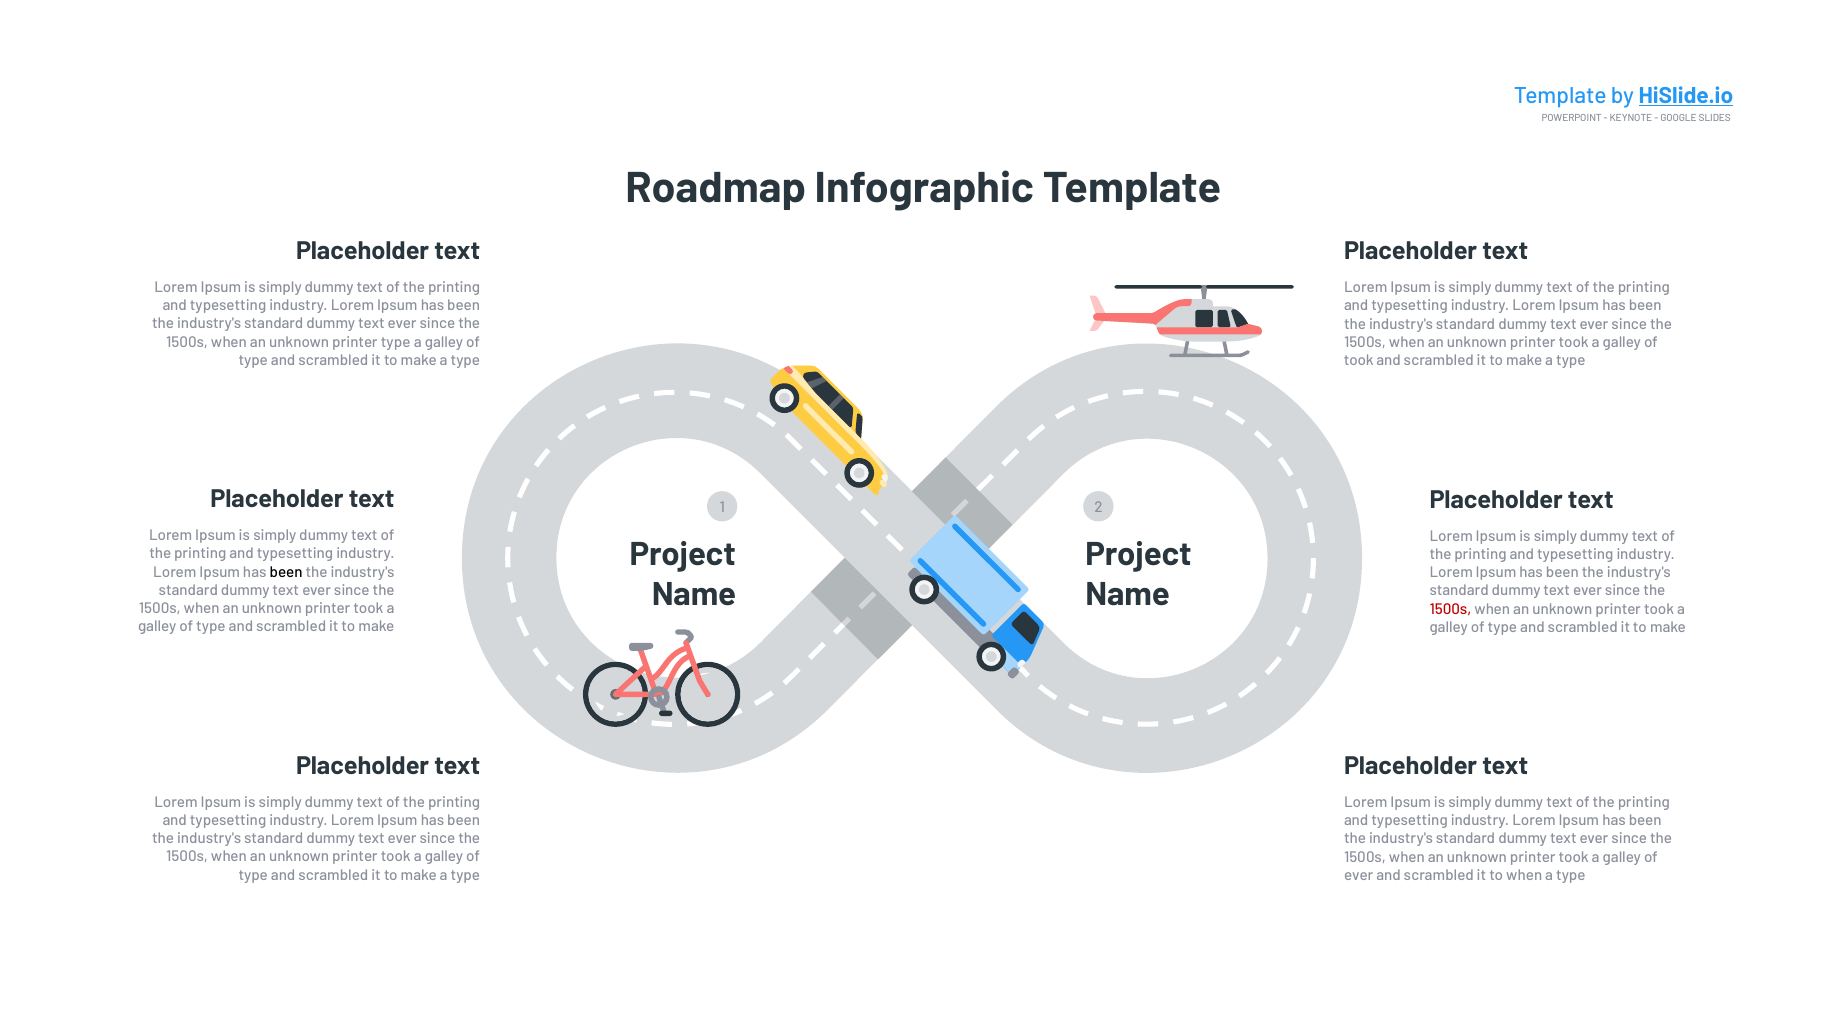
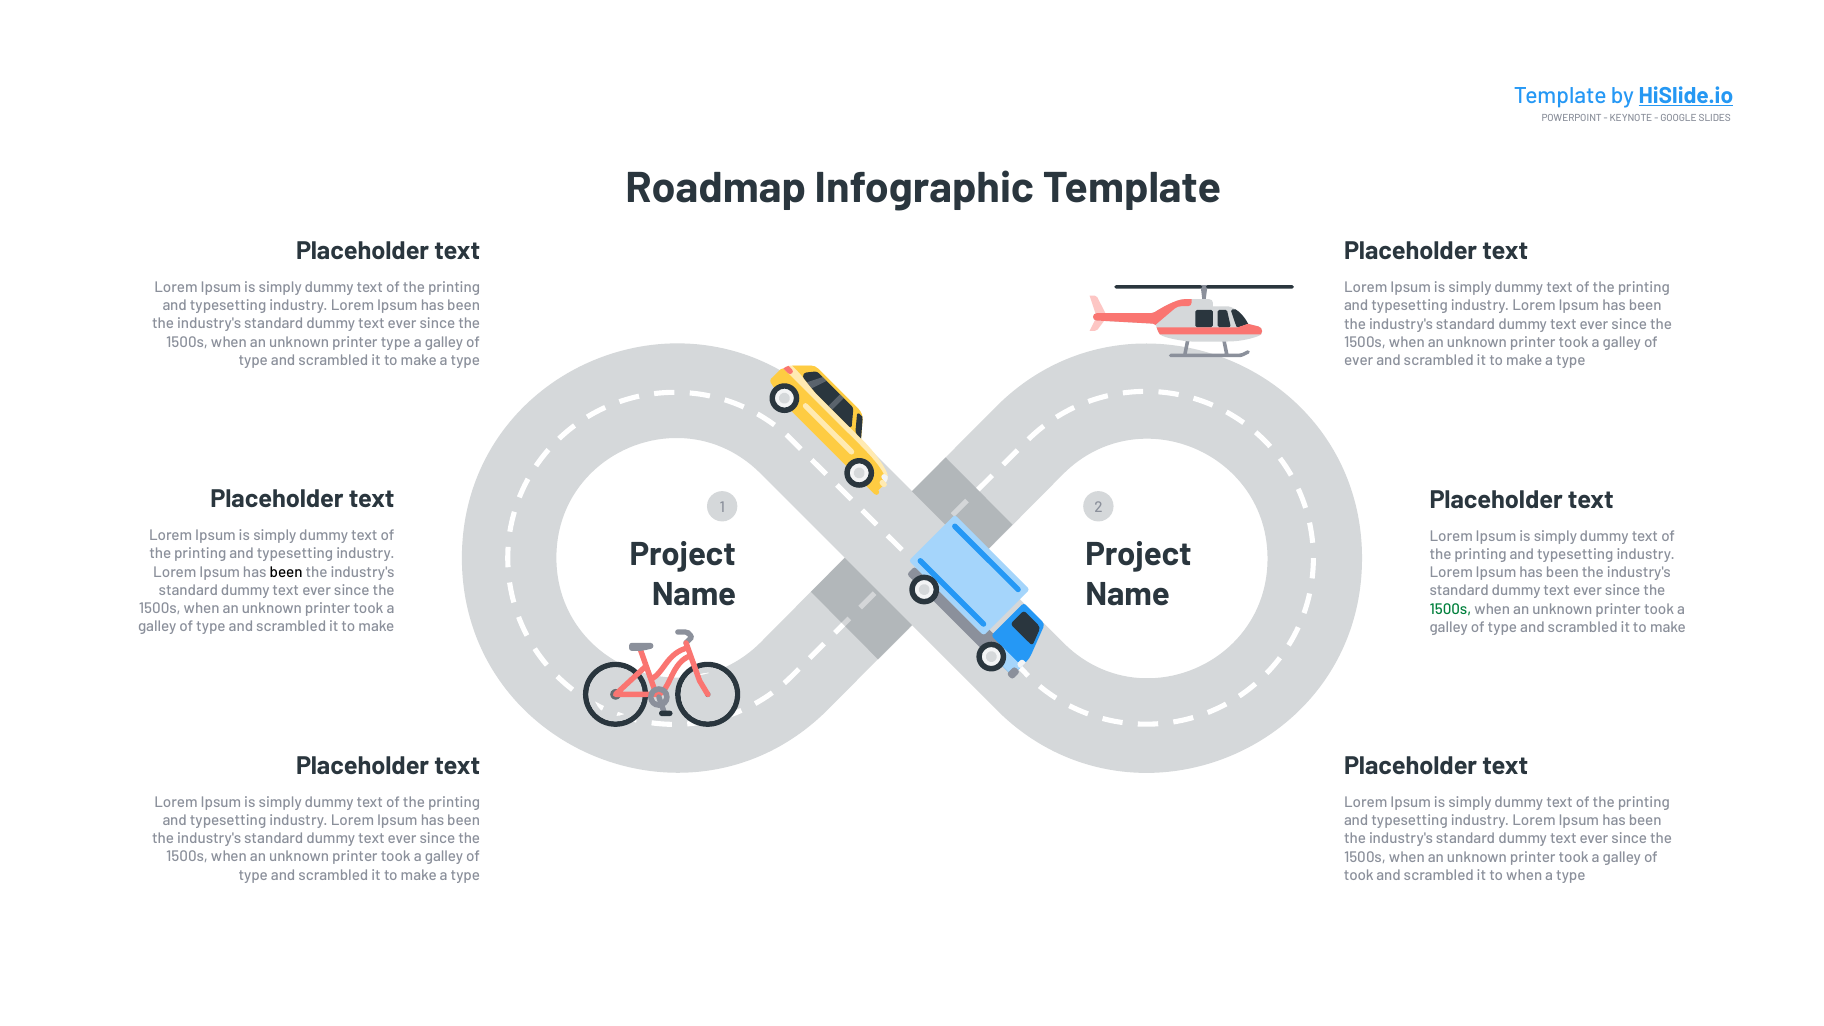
took at (1359, 361): took -> ever
1500s at (1450, 609) colour: red -> green
ever at (1359, 875): ever -> took
